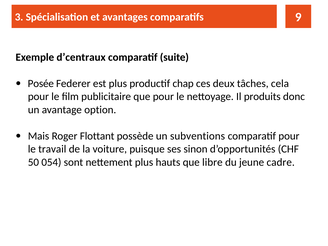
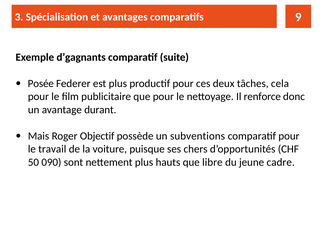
d’centraux: d’centraux -> d’gagnants
productif chap: chap -> pour
produits: produits -> renforce
option: option -> durant
Flottant: Flottant -> Objectif
sinon: sinon -> chers
054: 054 -> 090
